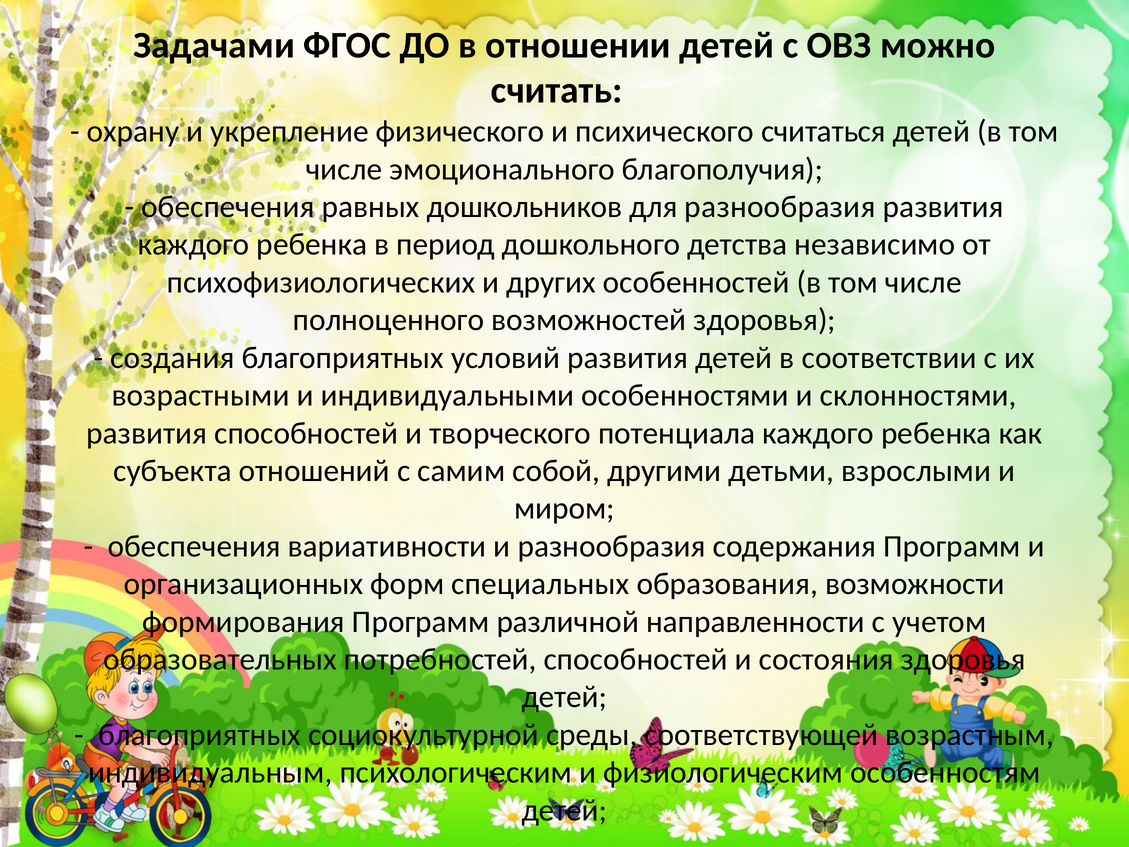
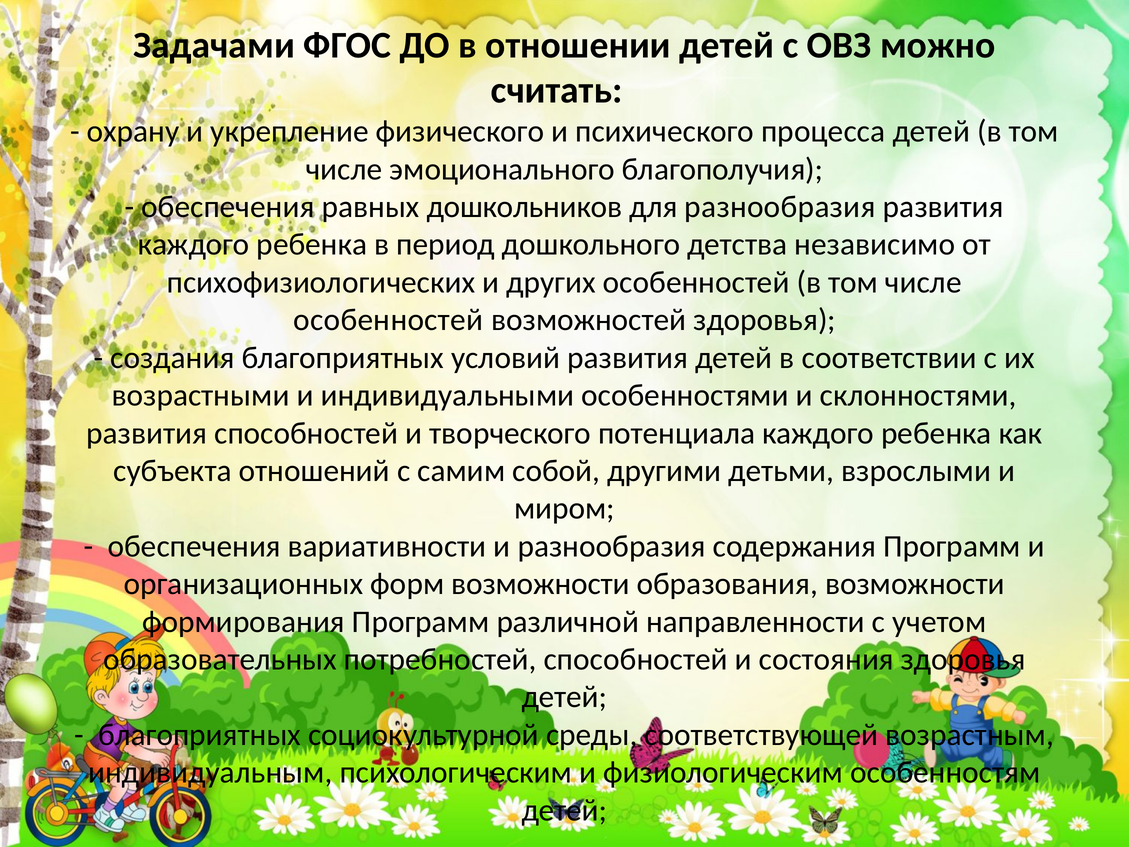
считаться: считаться -> процесса
полноценного at (388, 320): полноценного -> особенностей
форм специальных: специальных -> возможности
